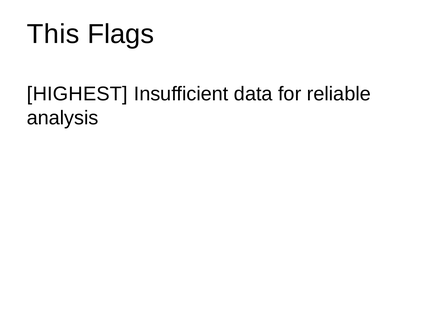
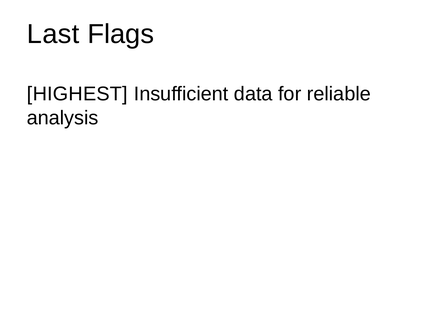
This: This -> Last
